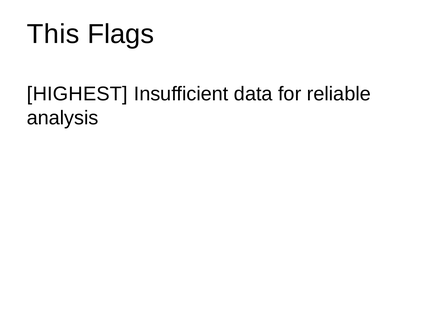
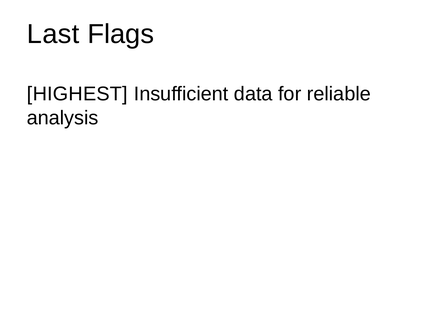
This: This -> Last
